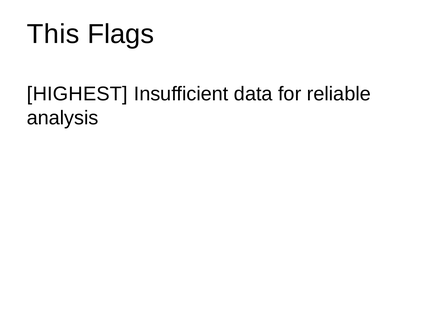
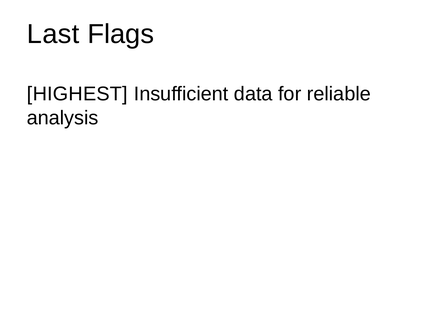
This: This -> Last
